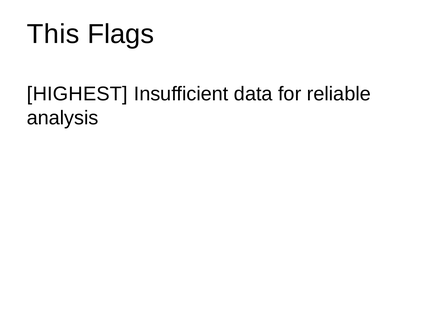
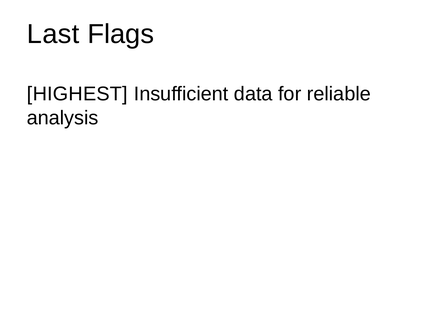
This: This -> Last
